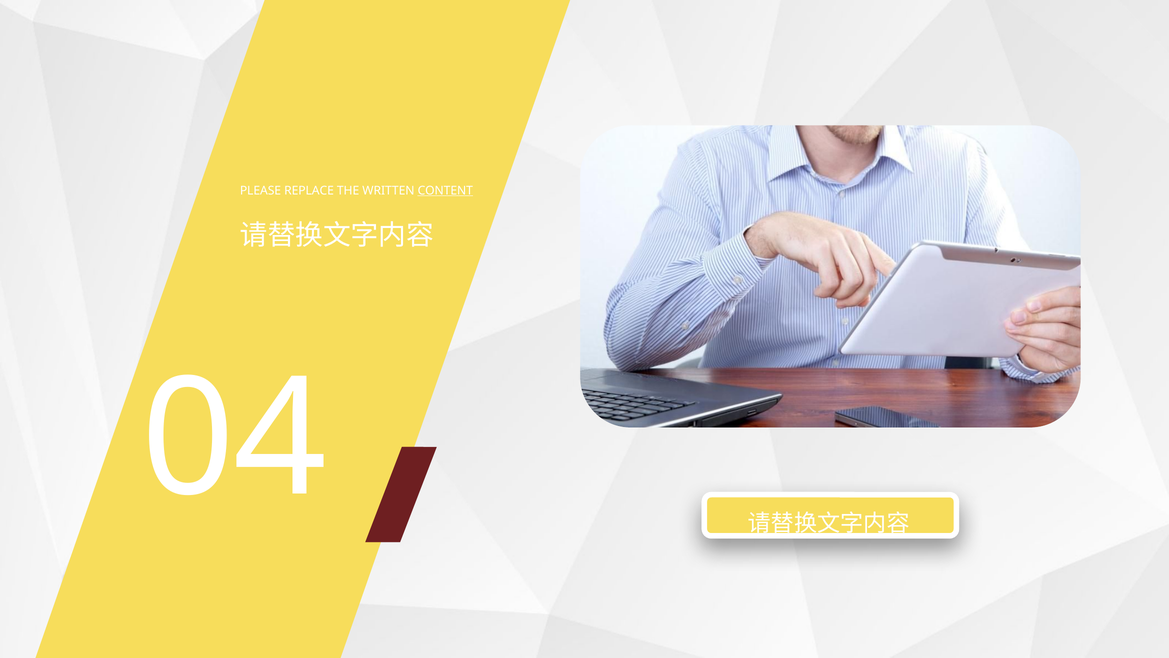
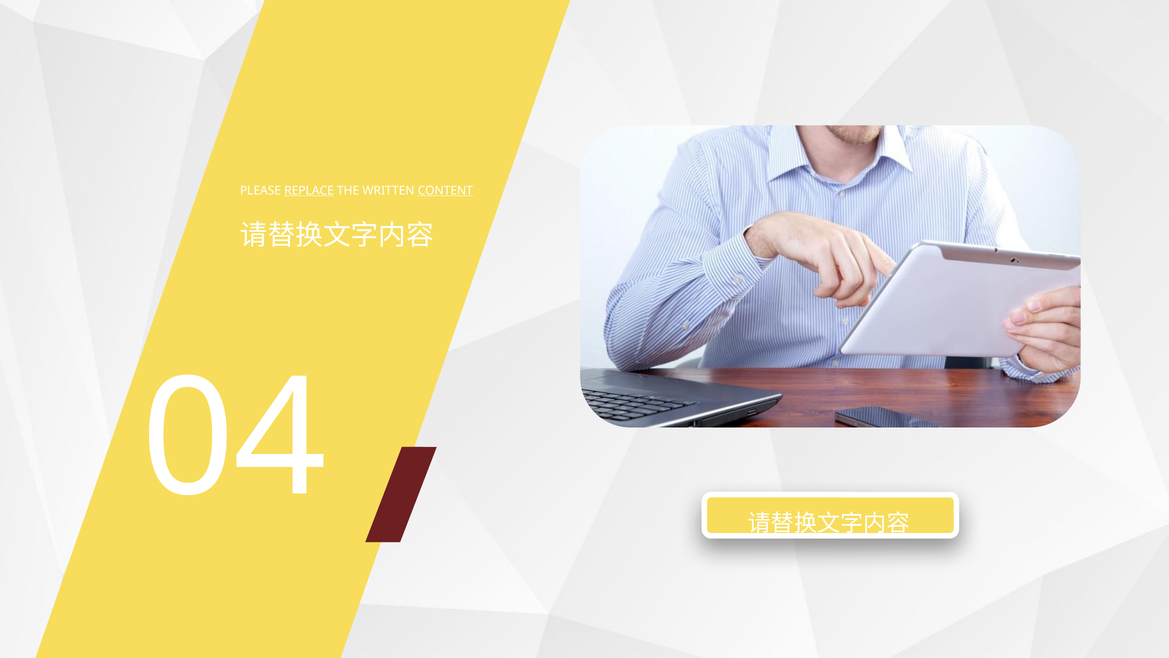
REPLACE underline: none -> present
